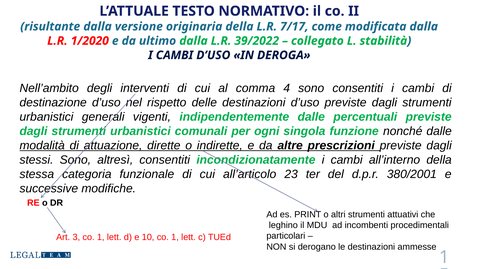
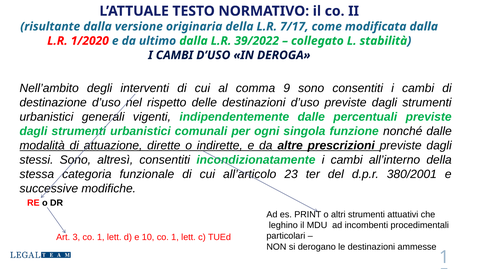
4: 4 -> 9
